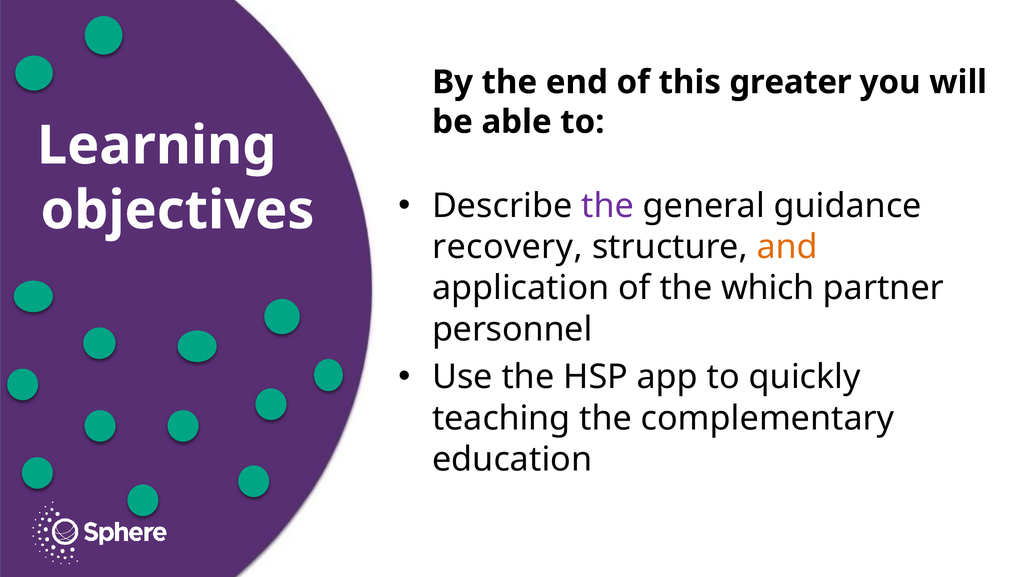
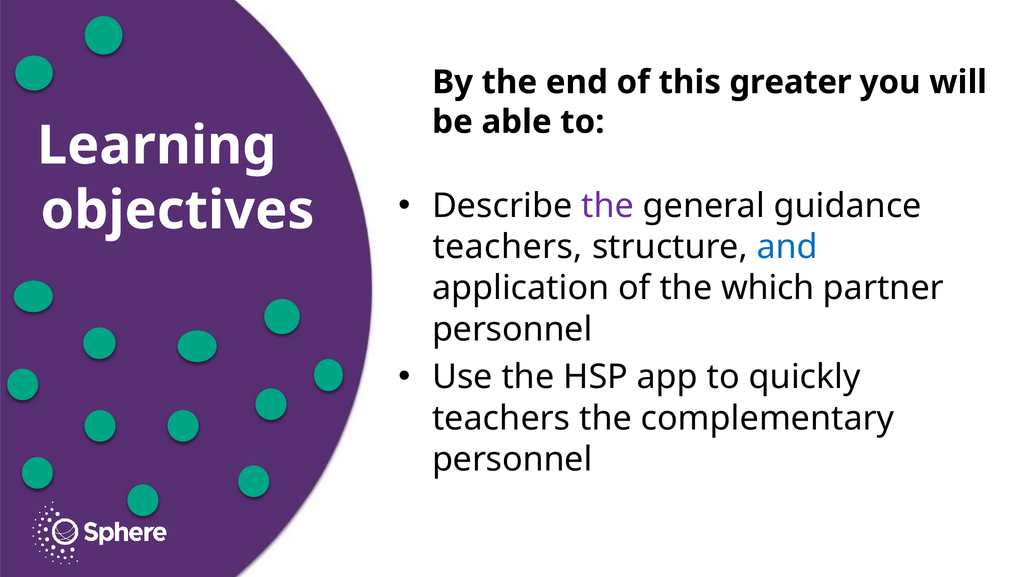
recovery at (507, 247): recovery -> teachers
and colour: orange -> blue
teaching at (501, 418): teaching -> teachers
education at (512, 459): education -> personnel
